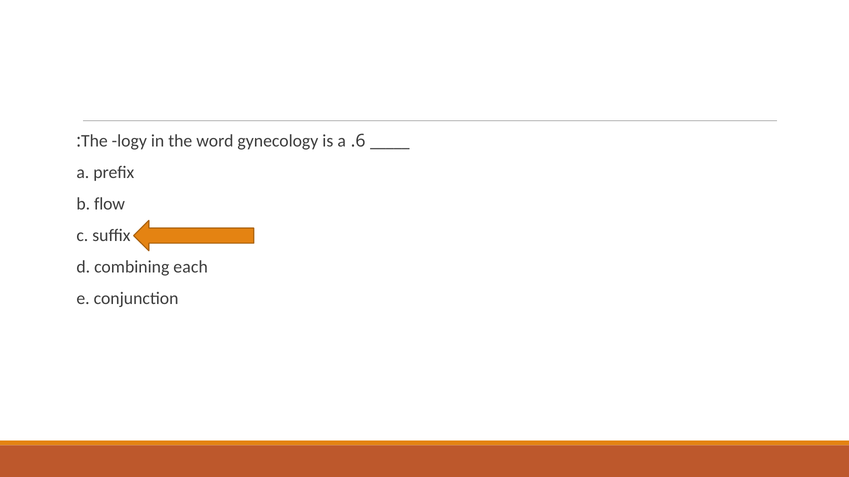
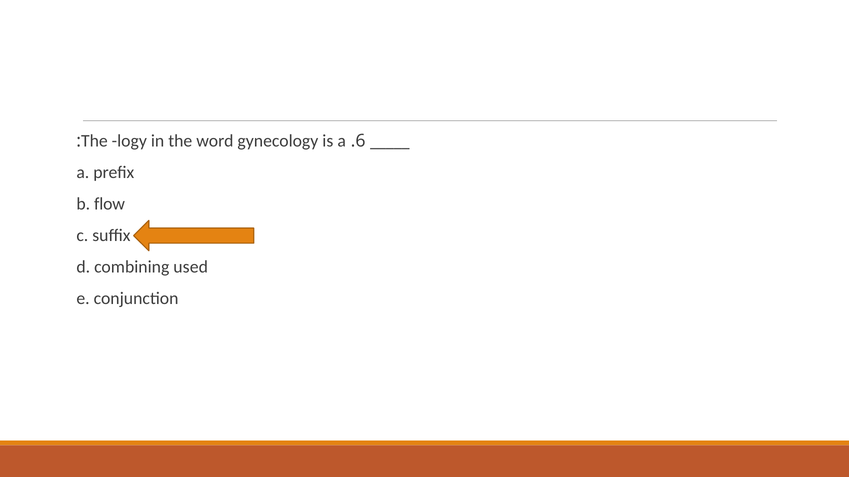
each: each -> used
